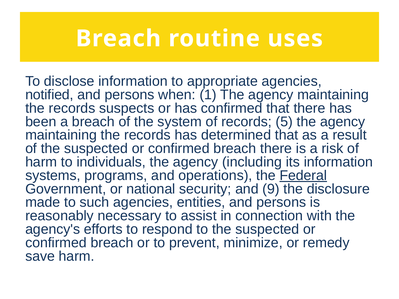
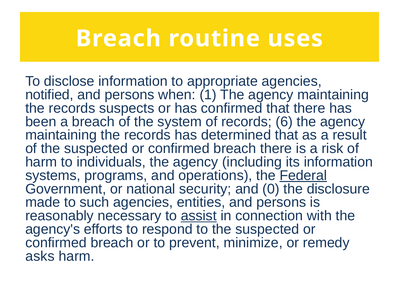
5: 5 -> 6
9: 9 -> 0
assist underline: none -> present
save: save -> asks
